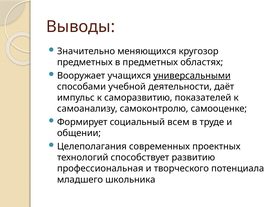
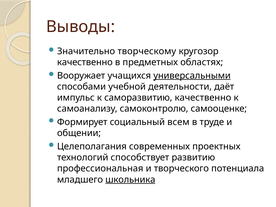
меняющихся: меняющихся -> творческому
предметных at (85, 62): предметных -> качественно
саморазвитию показателей: показателей -> качественно
школьника underline: none -> present
